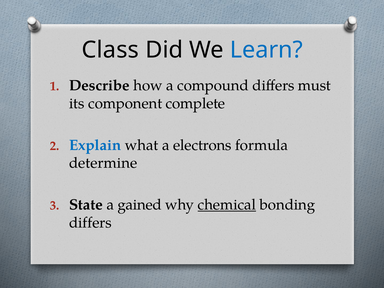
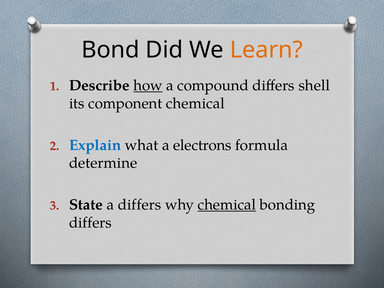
Class: Class -> Bond
Learn colour: blue -> orange
how underline: none -> present
must: must -> shell
component complete: complete -> chemical
a gained: gained -> differs
